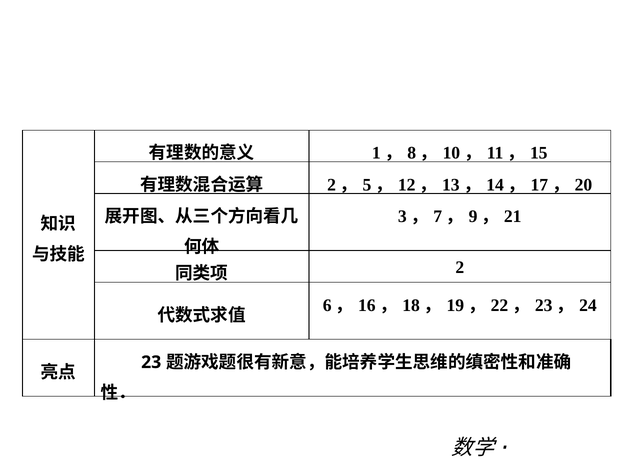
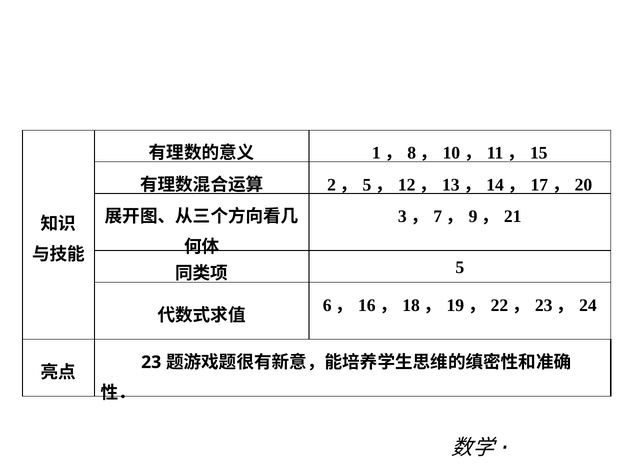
2: 2 -> 5
